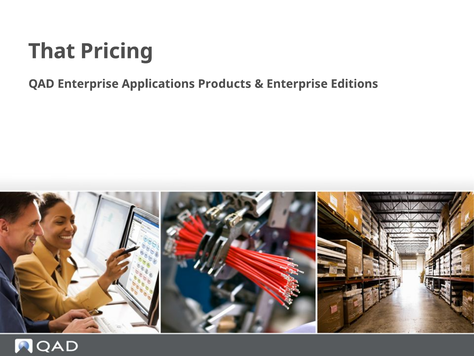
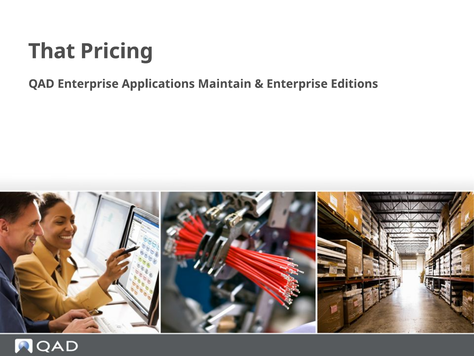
Products: Products -> Maintain
